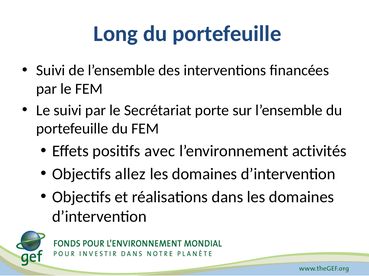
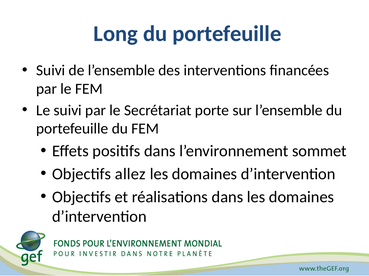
positifs avec: avec -> dans
activités: activités -> sommet
